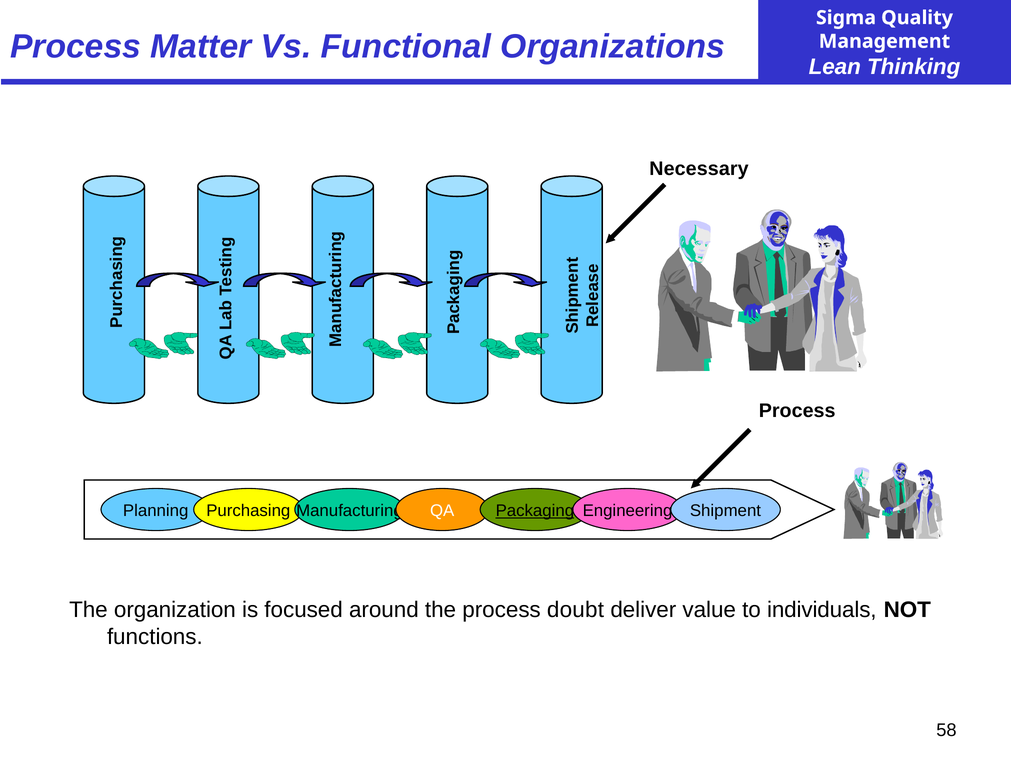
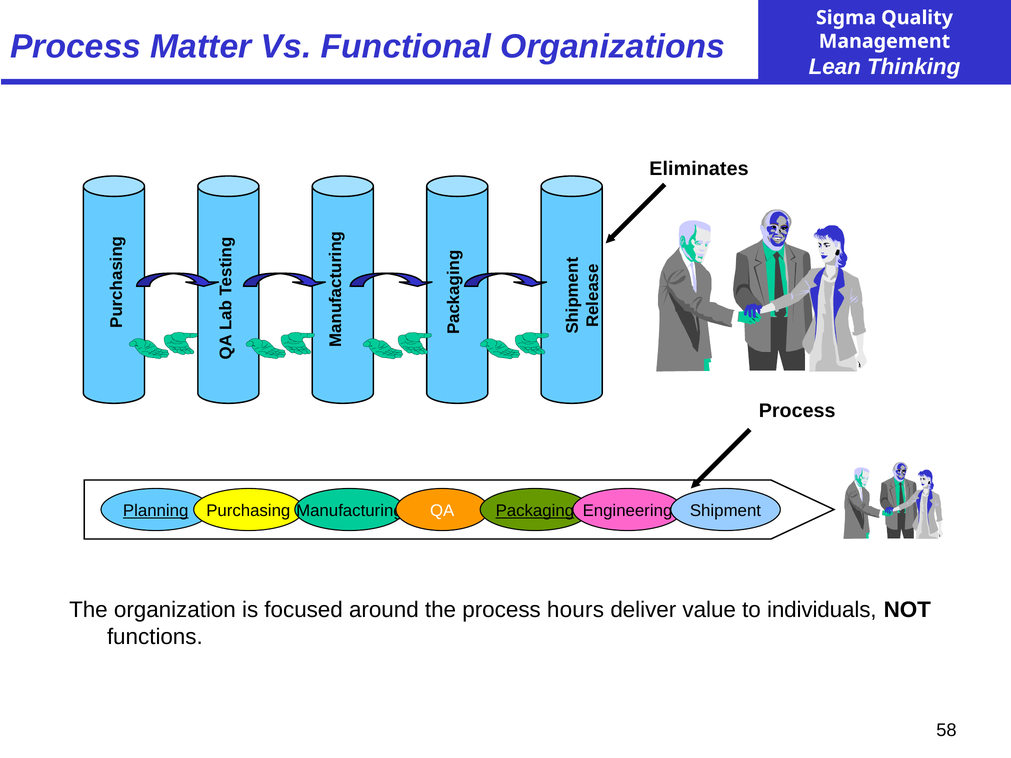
Necessary: Necessary -> Eliminates
Planning underline: none -> present
doubt: doubt -> hours
